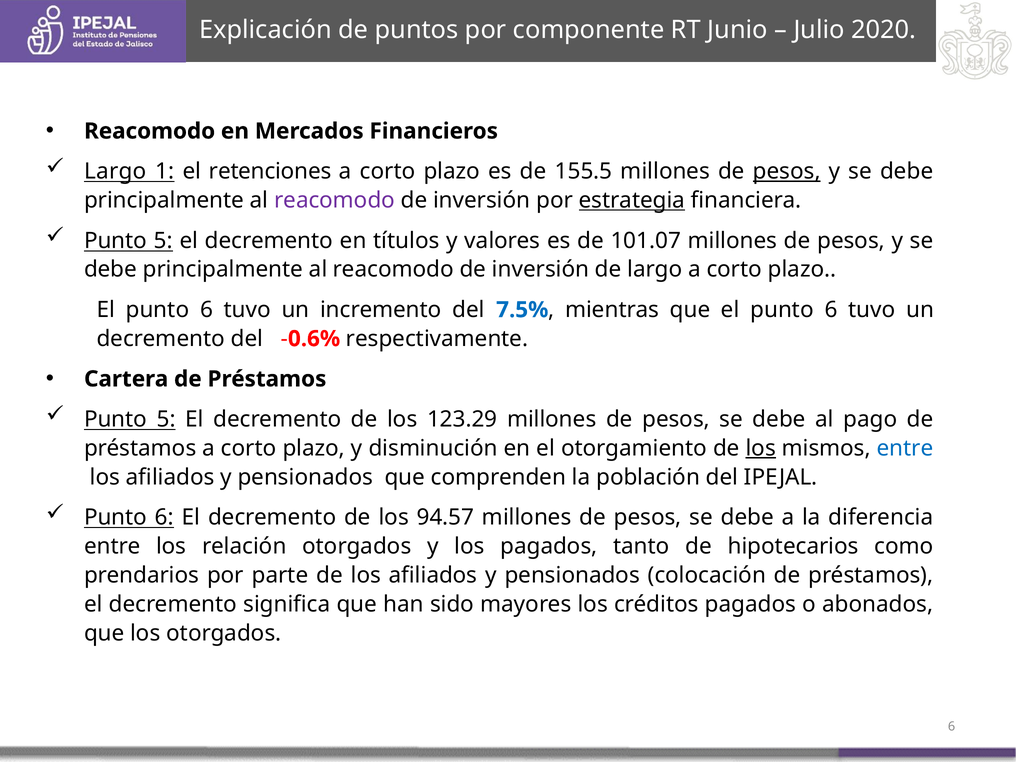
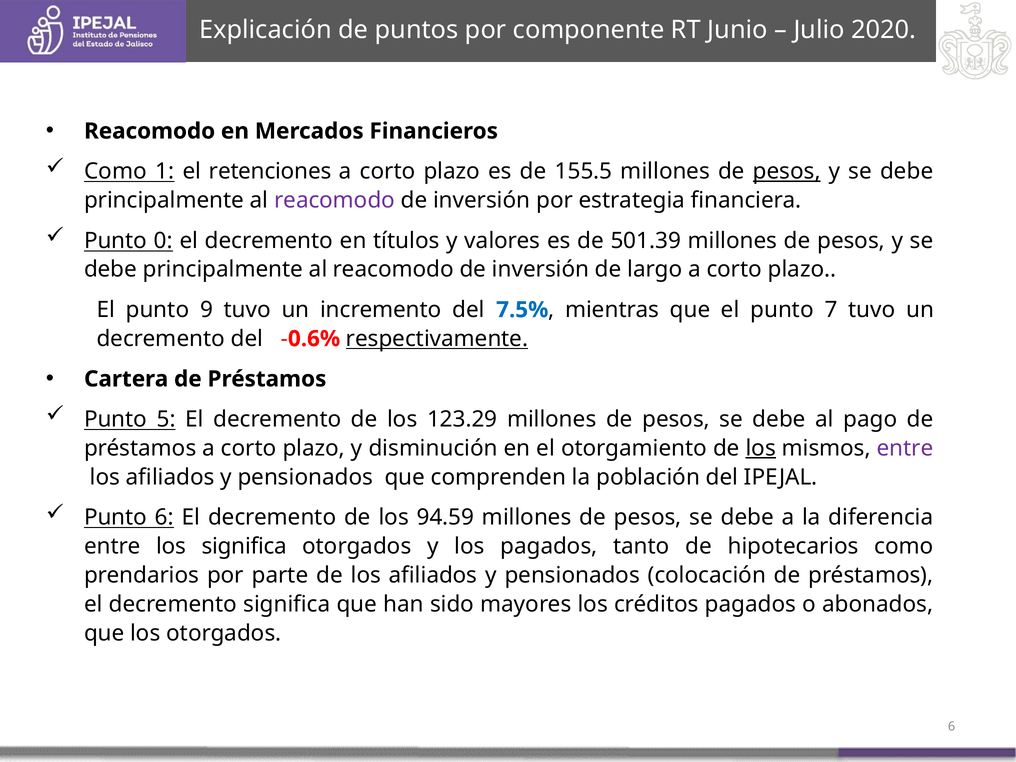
Largo at (115, 171): Largo -> Como
estrategia underline: present -> none
5 at (163, 241): 5 -> 0
101.07: 101.07 -> 501.39
6 at (207, 310): 6 -> 9
que el punto 6: 6 -> 7
respectivamente underline: none -> present
entre at (905, 448) colour: blue -> purple
94.57: 94.57 -> 94.59
los relación: relación -> significa
